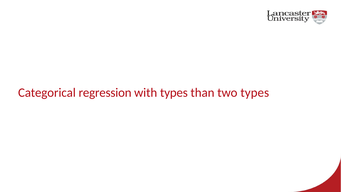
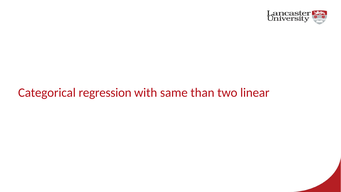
with types: types -> same
two types: types -> linear
